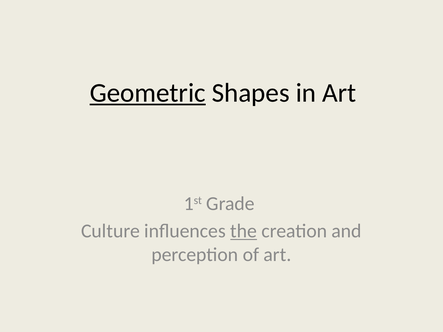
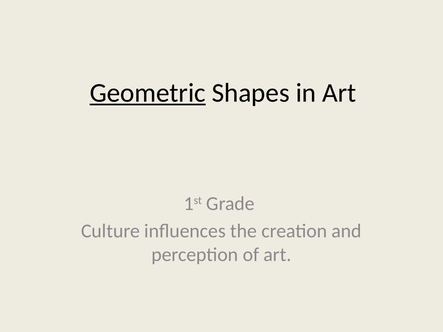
the underline: present -> none
